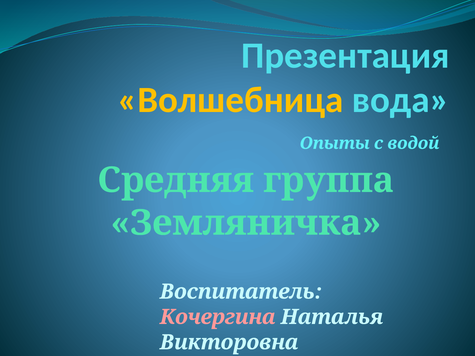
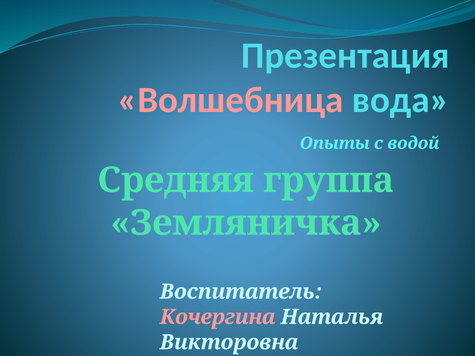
Волшебница colour: yellow -> pink
